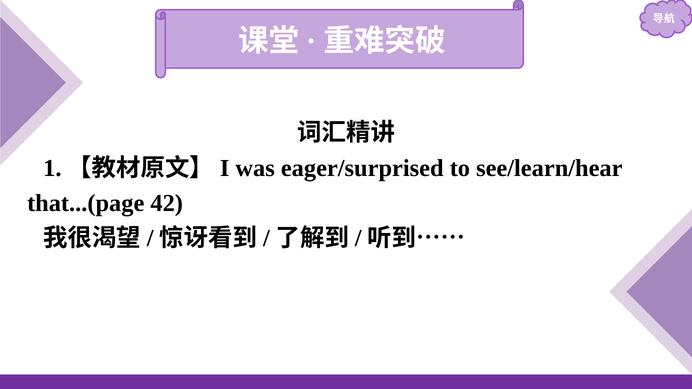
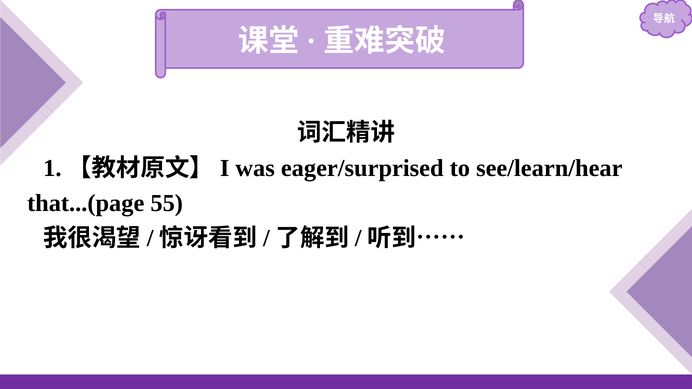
42: 42 -> 55
